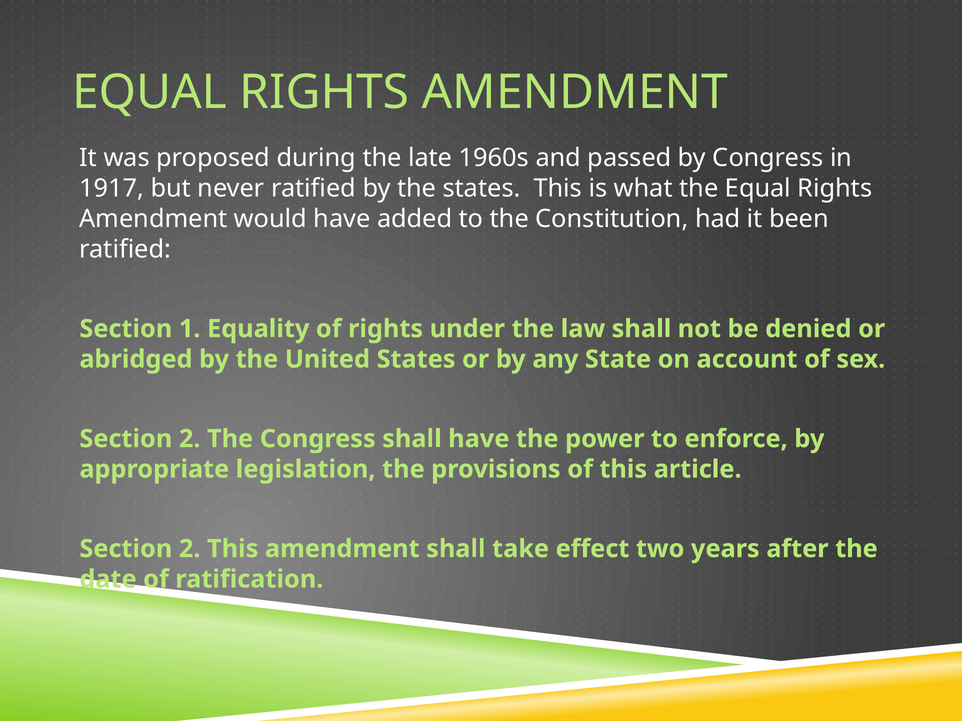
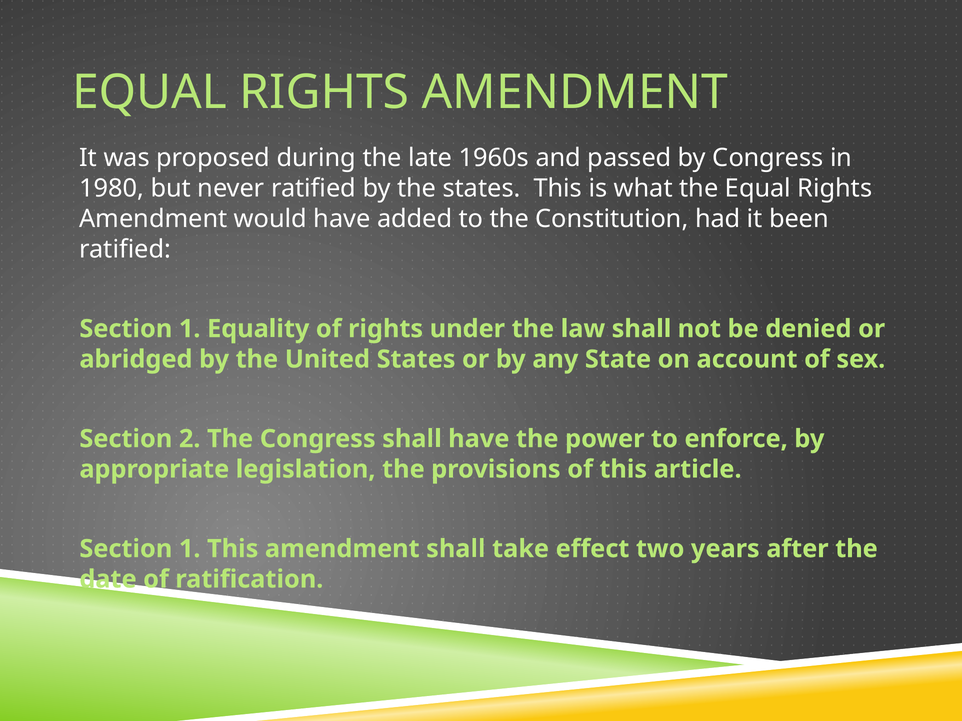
1917: 1917 -> 1980
2 at (190, 549): 2 -> 1
